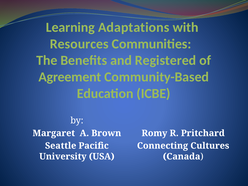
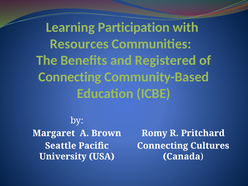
Adaptations: Adaptations -> Participation
Agreement at (70, 77): Agreement -> Connecting
